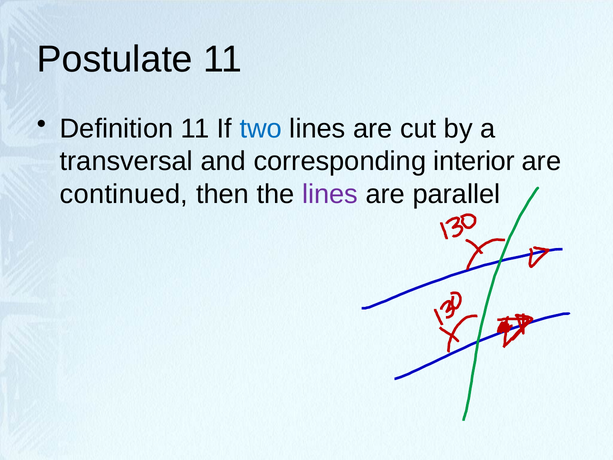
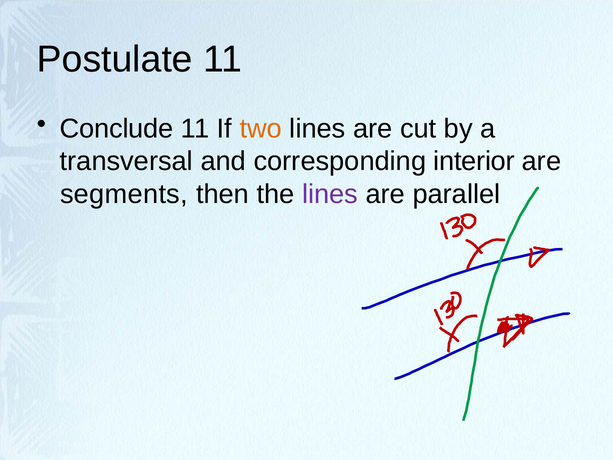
Definition: Definition -> Conclude
two colour: blue -> orange
continued: continued -> segments
